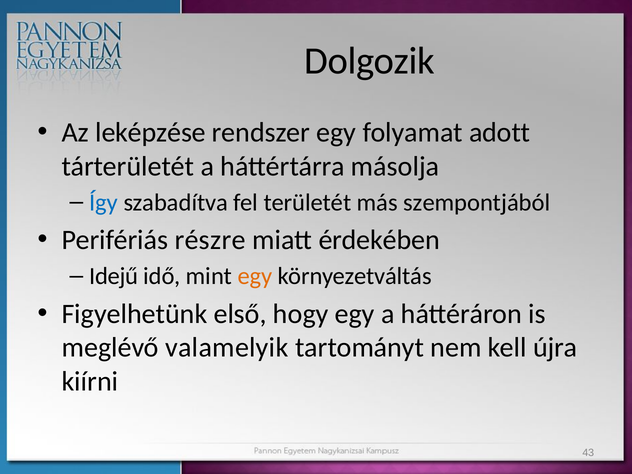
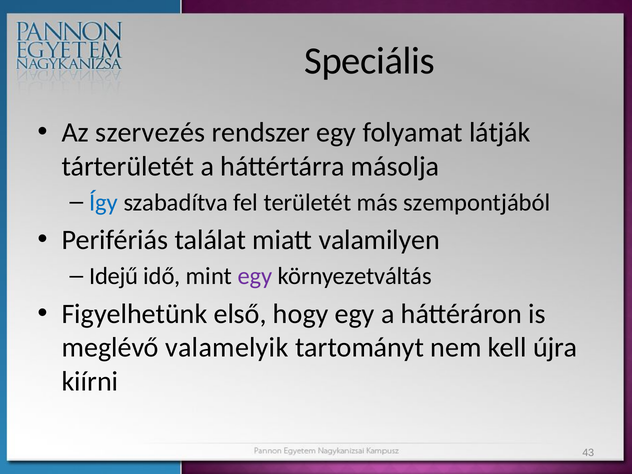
Dolgozik: Dolgozik -> Speciális
leképzése: leképzése -> szervezés
adott: adott -> látják
részre: részre -> találat
érdekében: érdekében -> valamilyen
egy at (255, 276) colour: orange -> purple
